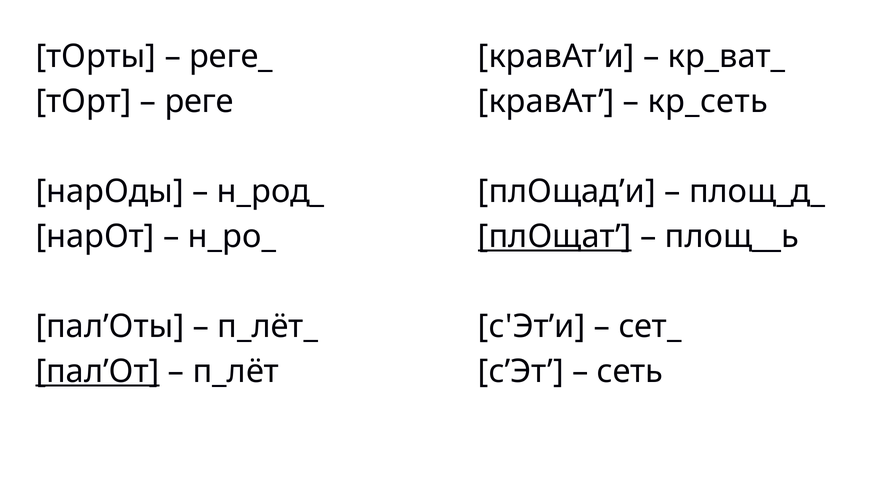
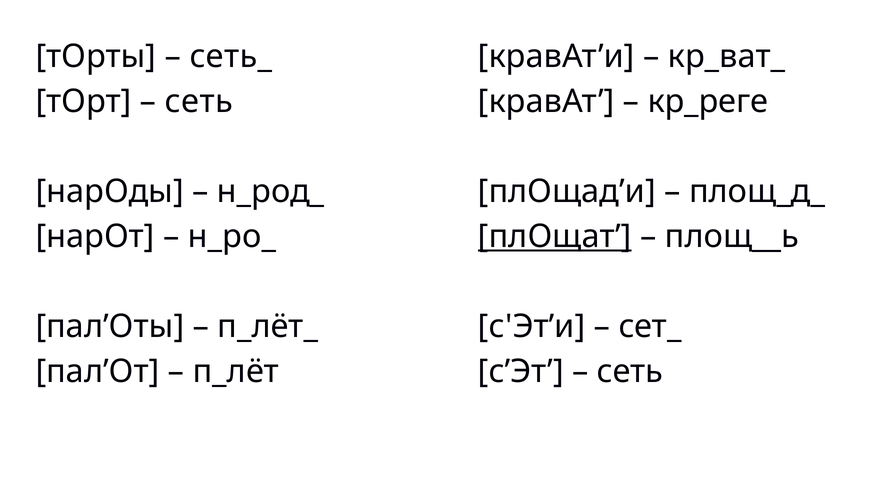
реге_: реге_ -> сеть_
реге at (199, 102): реге -> сеть
кр_сеть: кр_сеть -> кр_реге
пал’От underline: present -> none
